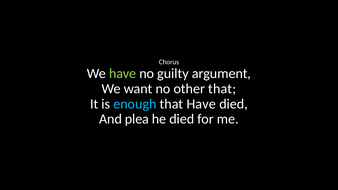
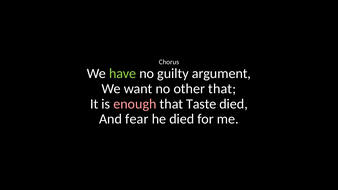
enough colour: light blue -> pink
that Have: Have -> Taste
plea: plea -> fear
